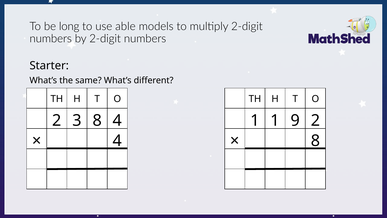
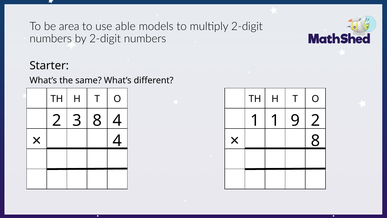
long: long -> area
